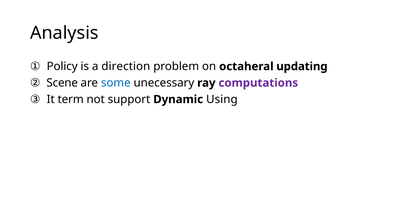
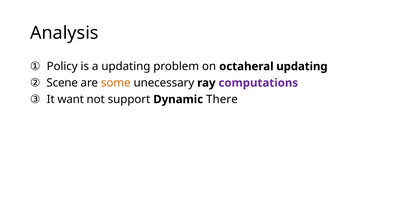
a direction: direction -> updating
some colour: blue -> orange
term: term -> want
Using: Using -> There
